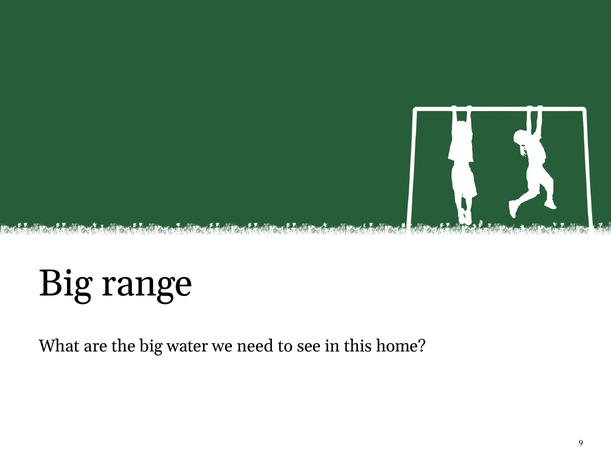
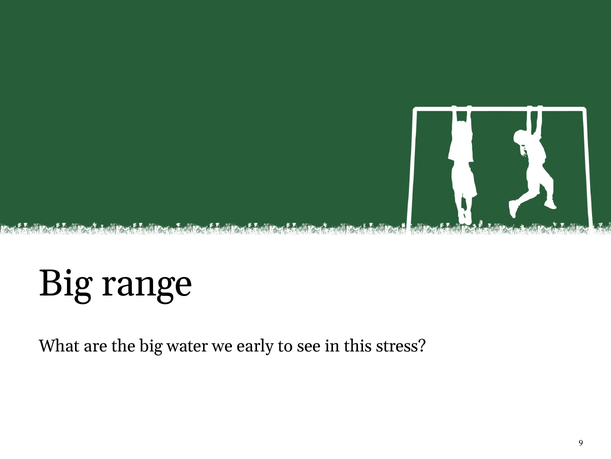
need: need -> early
home: home -> stress
